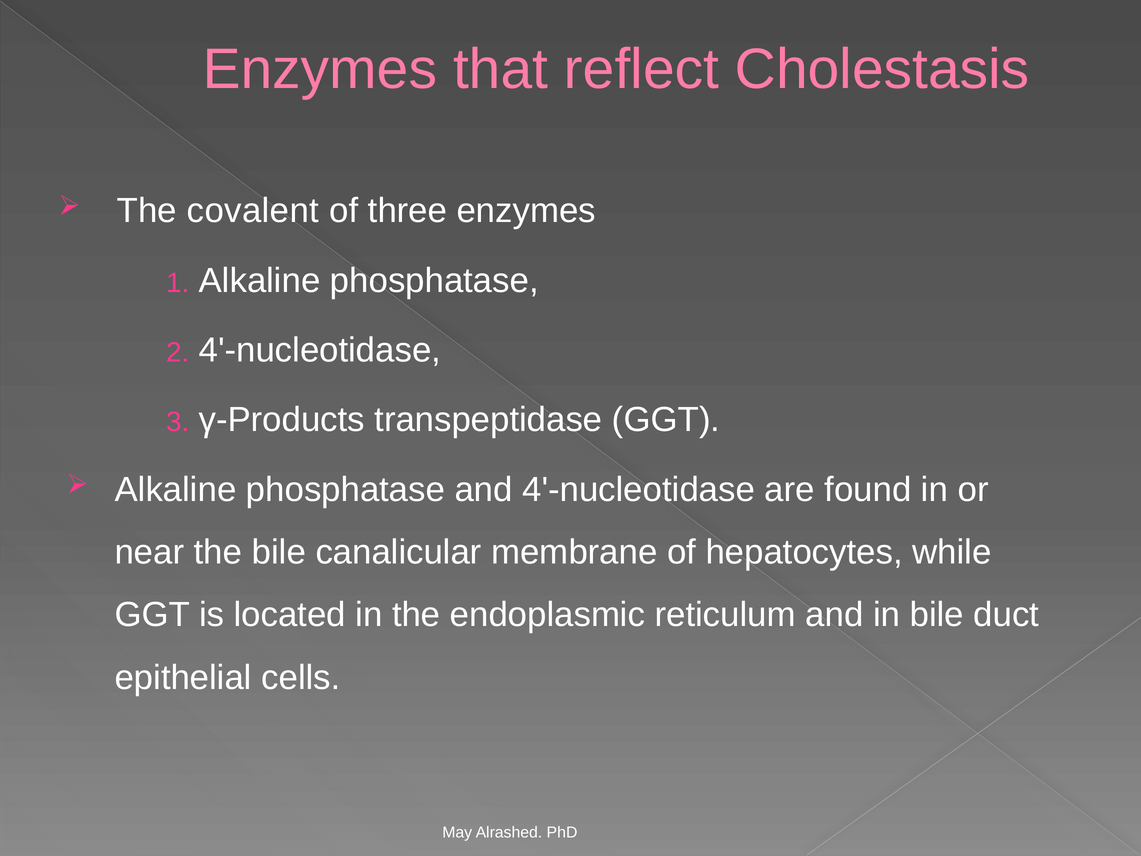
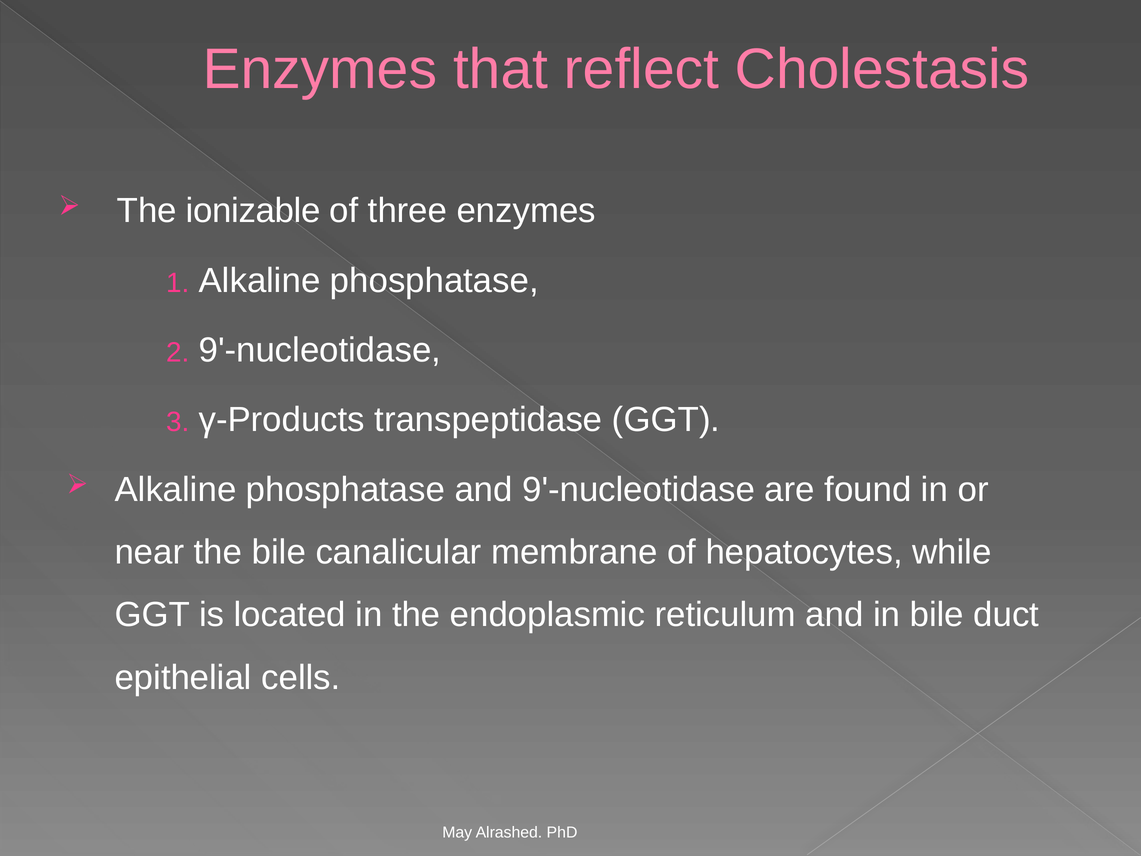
covalent: covalent -> ionizable
4'-nucleotidase at (320, 350): 4'-nucleotidase -> 9'-nucleotidase
and 4'-nucleotidase: 4'-nucleotidase -> 9'-nucleotidase
